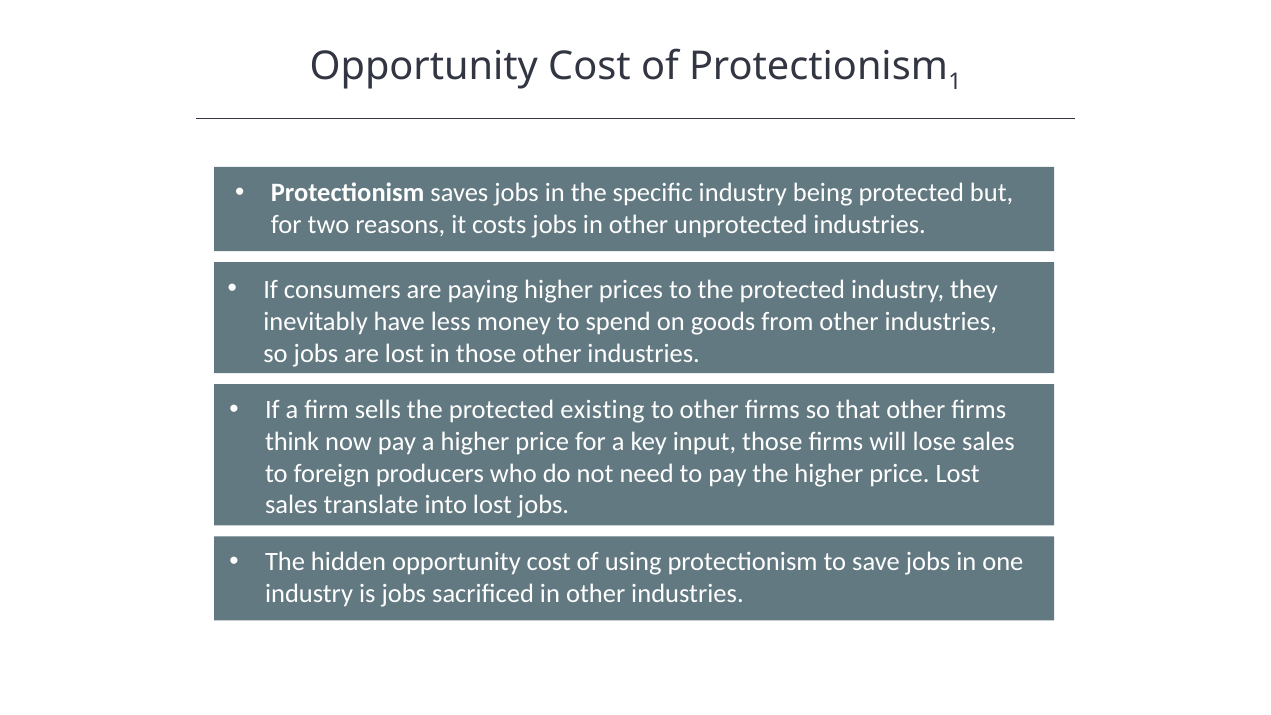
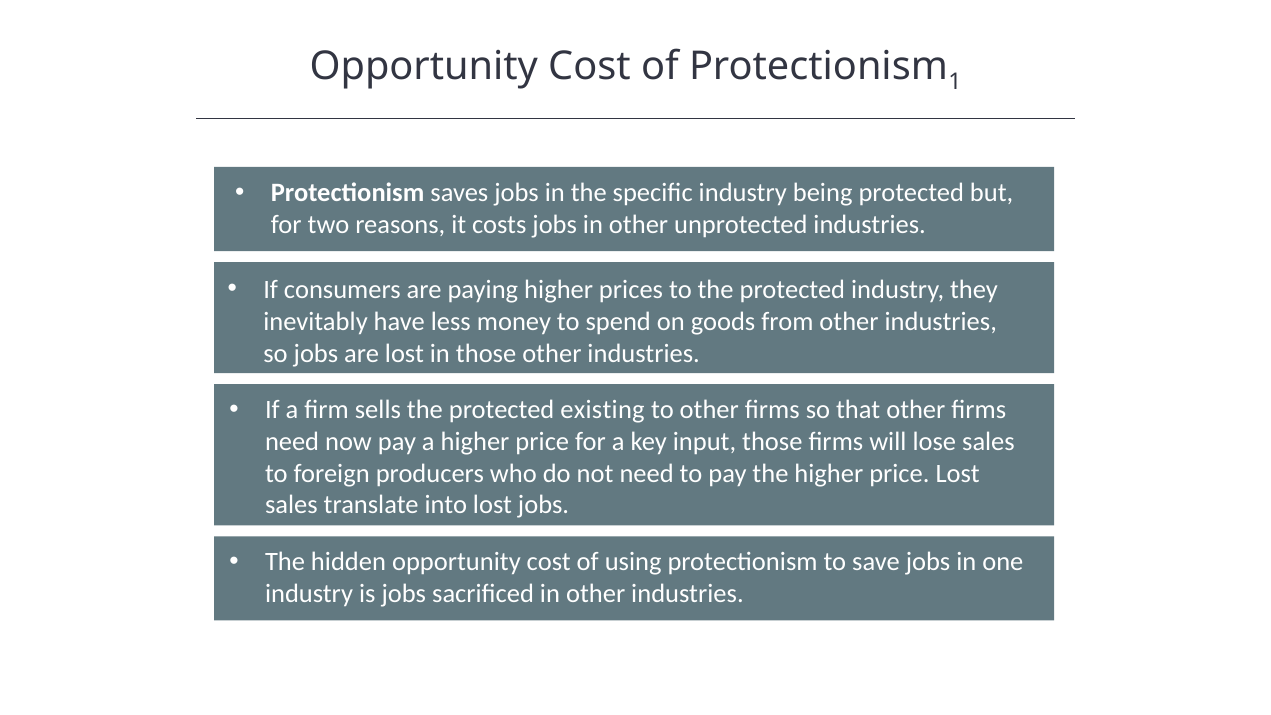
think at (292, 442): think -> need
